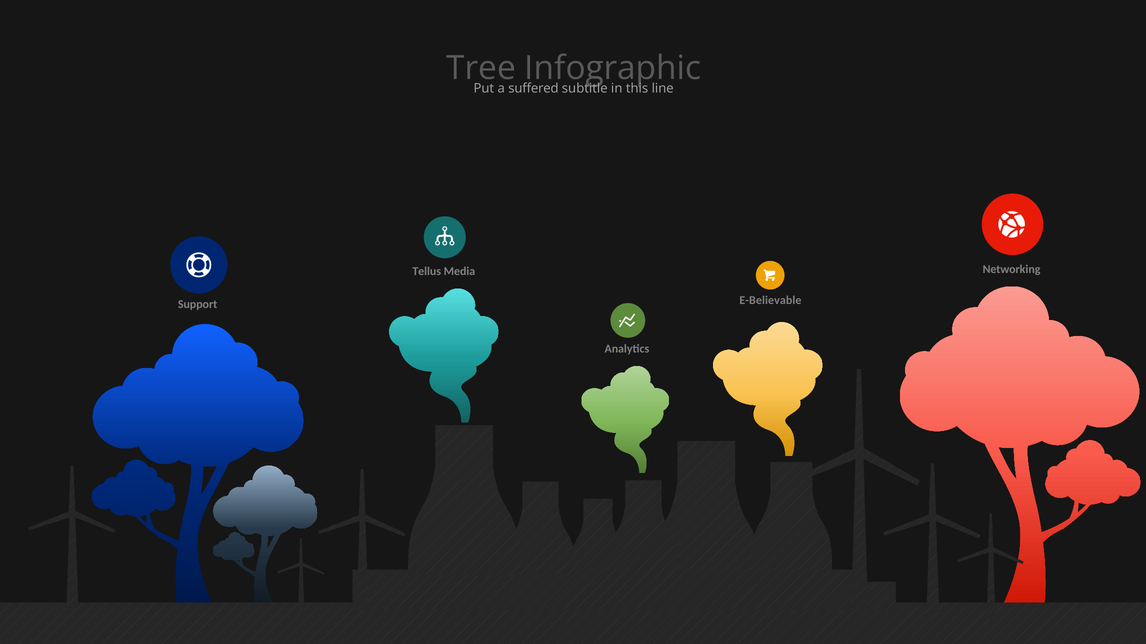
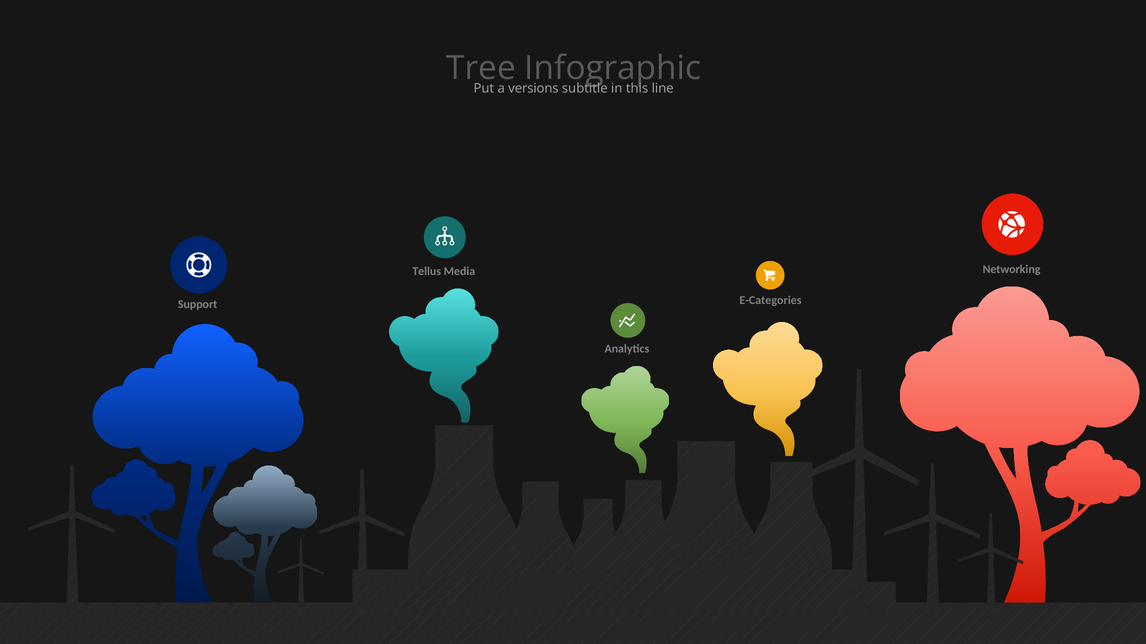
suffered: suffered -> versions
E-Believable: E-Believable -> E-Categories
